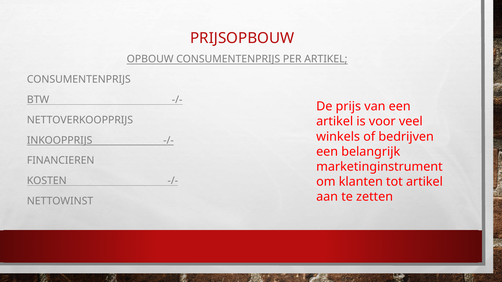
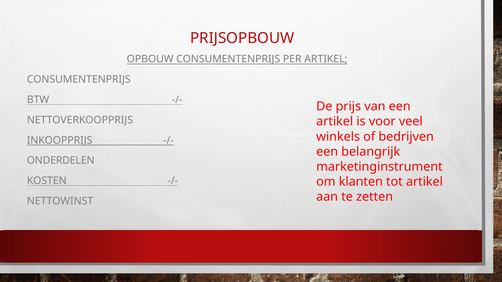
FINANCIEREN: FINANCIEREN -> ONDERDELEN
